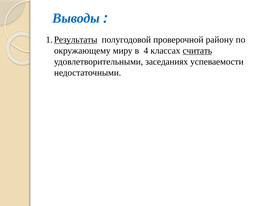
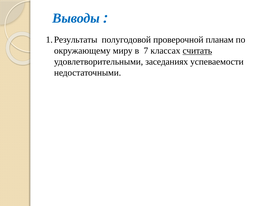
Результаты underline: present -> none
району: району -> планам
4: 4 -> 7
